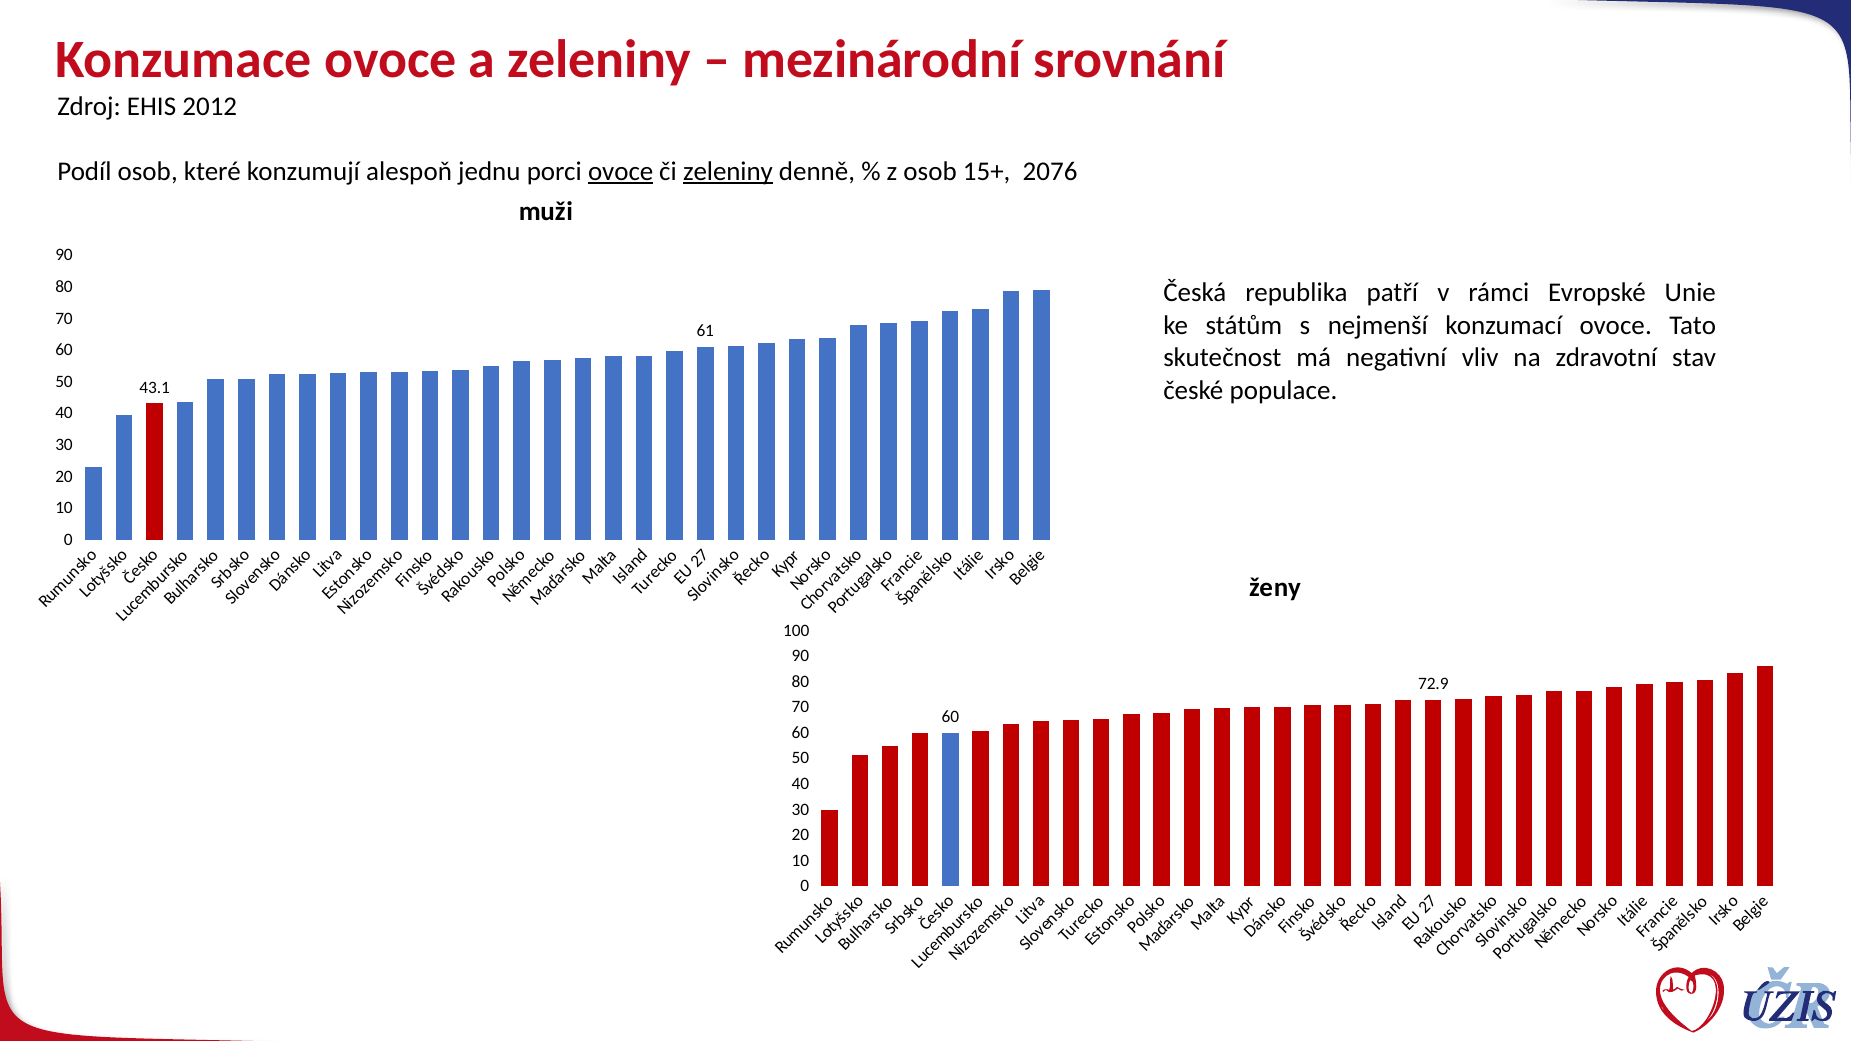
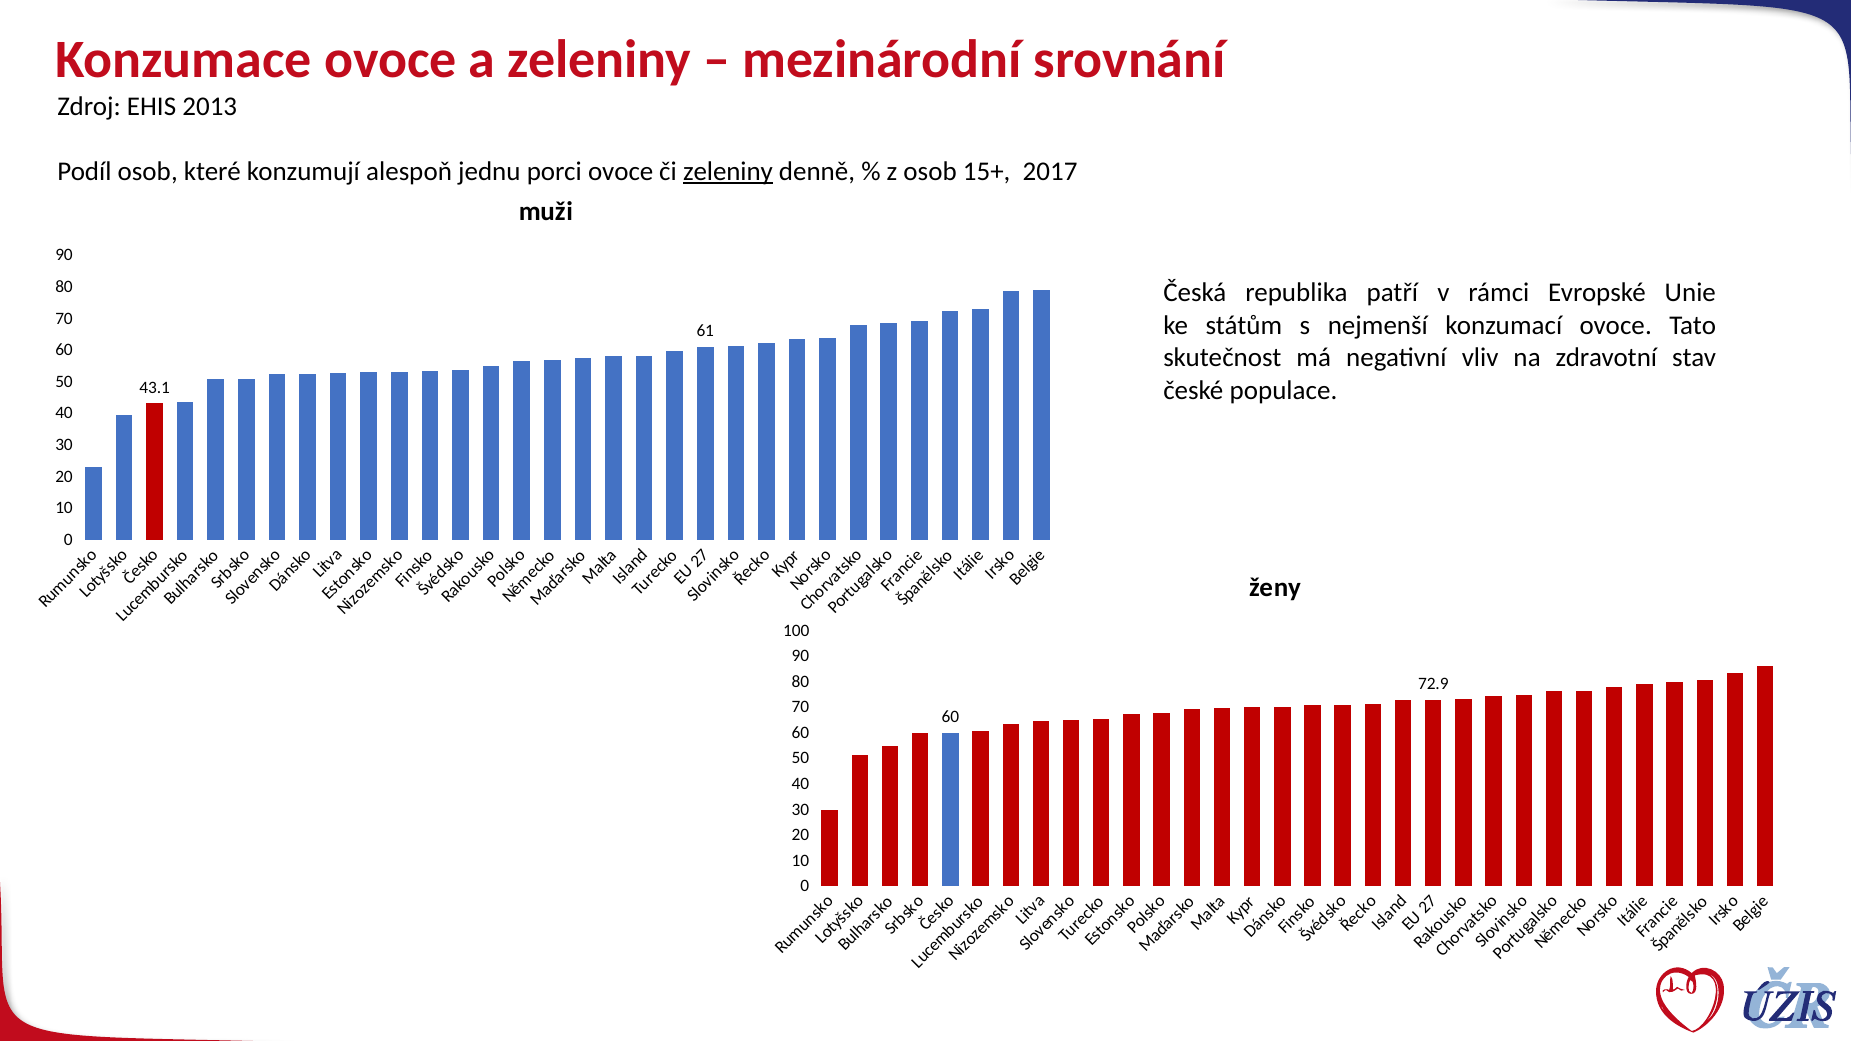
2012: 2012 -> 2013
ovoce at (621, 172) underline: present -> none
2076: 2076 -> 2017
